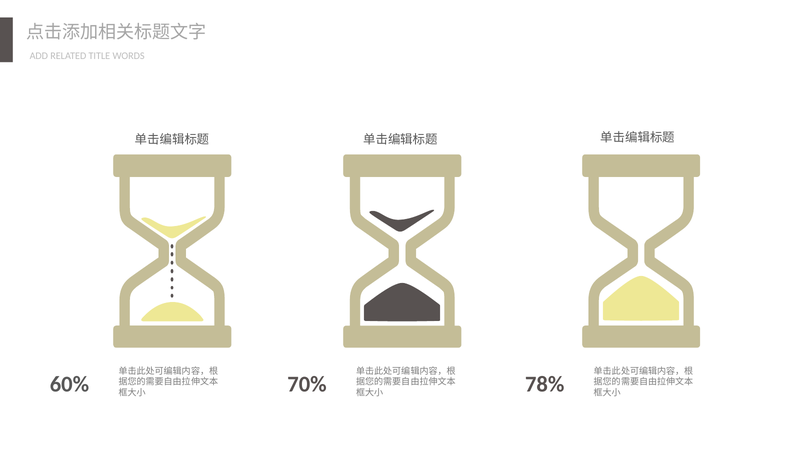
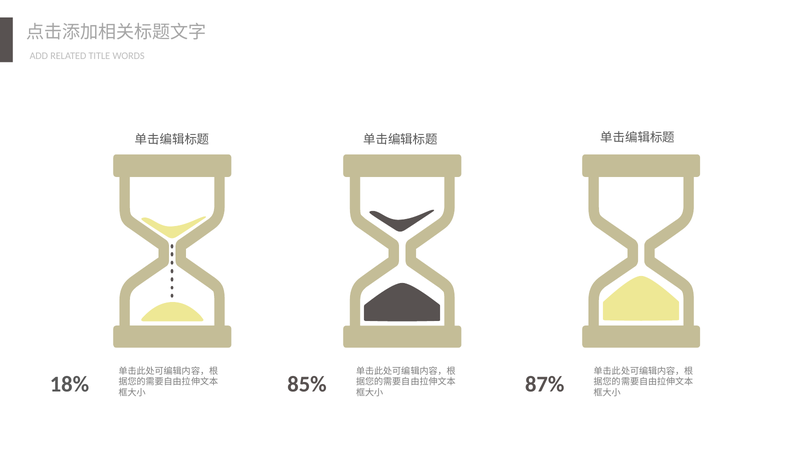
60%: 60% -> 18%
70%: 70% -> 85%
78%: 78% -> 87%
